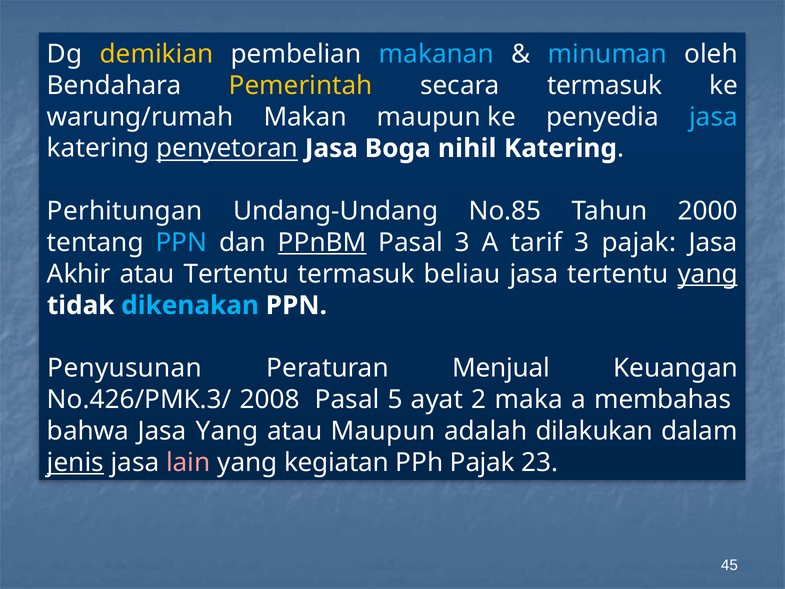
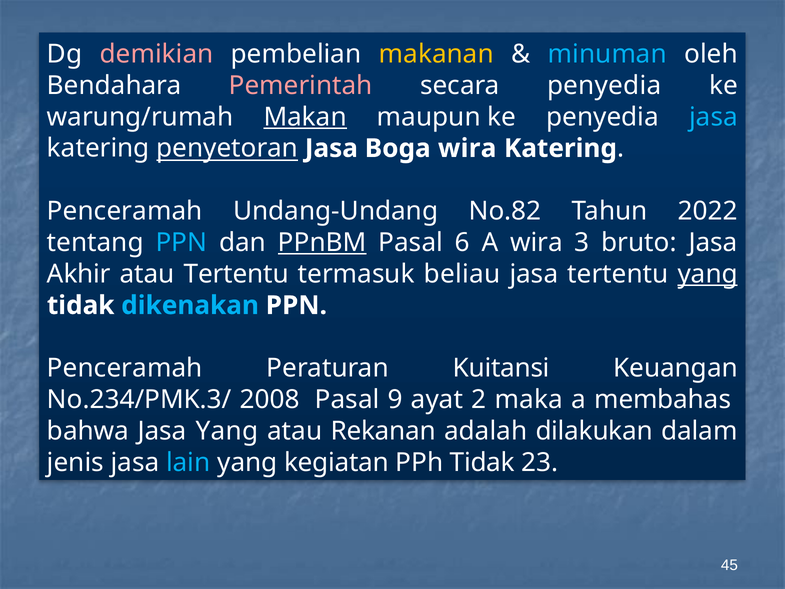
demikian colour: yellow -> pink
makanan colour: light blue -> yellow
Pemerintah colour: yellow -> pink
secara termasuk: termasuk -> penyedia
Makan underline: none -> present
Boga nihil: nihil -> wira
Perhitungan at (125, 211): Perhitungan -> Penceramah
No.85: No.85 -> No.82
2000: 2000 -> 2022
Pasal 3: 3 -> 6
A tarif: tarif -> wira
3 pajak: pajak -> bruto
Penyusunan at (125, 368): Penyusunan -> Penceramah
Menjual: Menjual -> Kuitansi
No.426/PMK.3/: No.426/PMK.3/ -> No.234/PMK.3/
5: 5 -> 9
atau Maupun: Maupun -> Rekanan
jenis underline: present -> none
lain colour: pink -> light blue
PPh Pajak: Pajak -> Tidak
